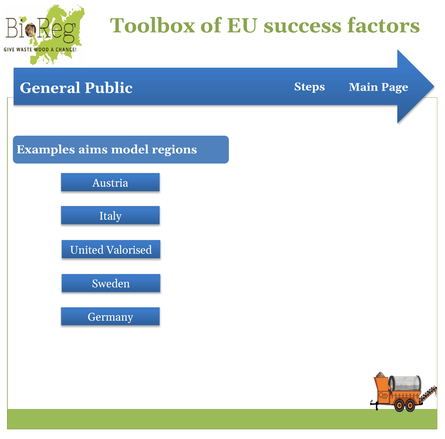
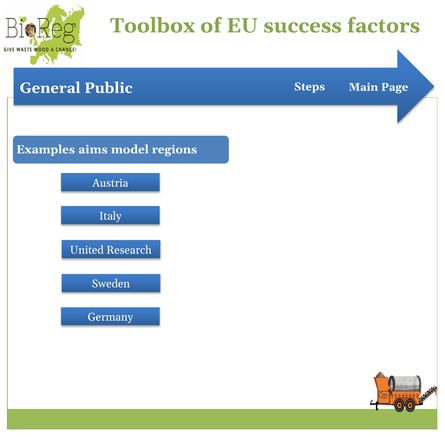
Valorised: Valorised -> Research
